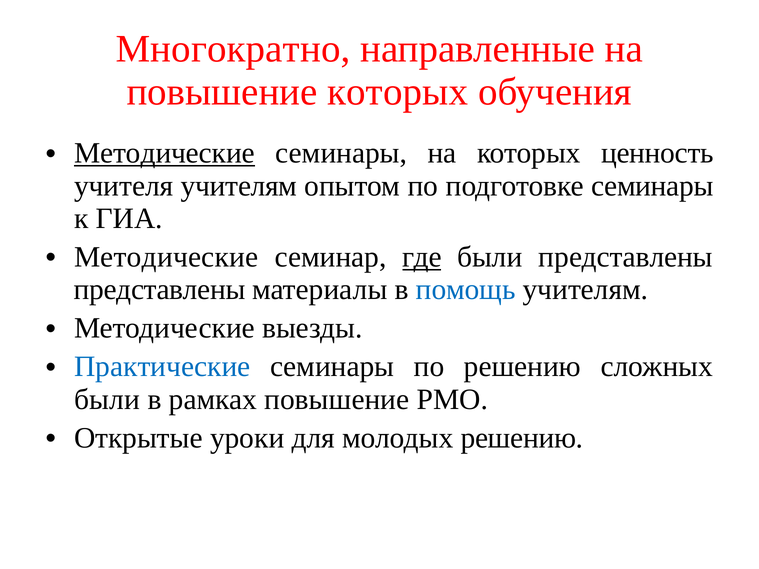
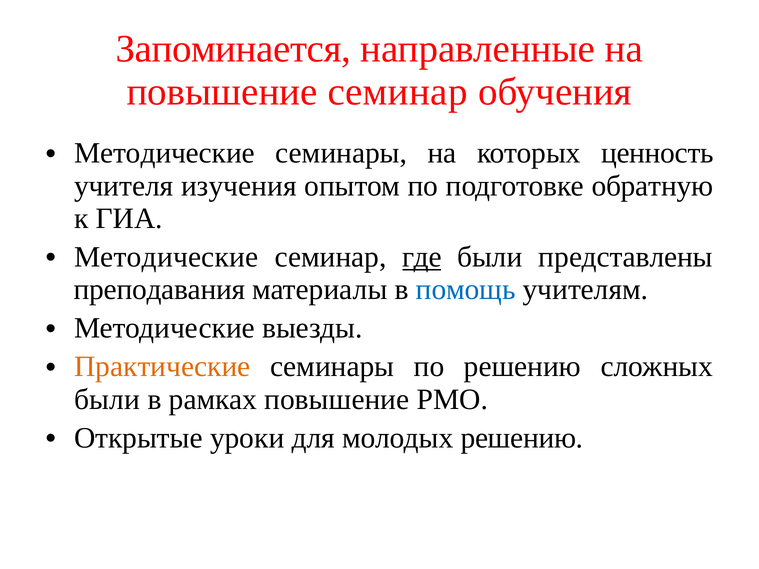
Многократно: Многократно -> Запоминается
повышение которых: которых -> семинар
Методические at (165, 153) underline: present -> none
учителя учителям: учителям -> изучения
подготовке семинары: семинары -> обратную
представлены at (160, 290): представлены -> преподавания
Практические colour: blue -> orange
